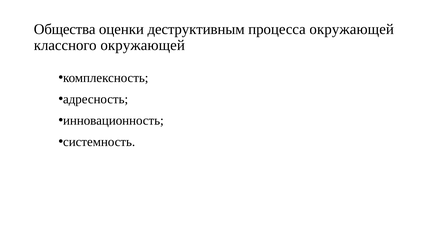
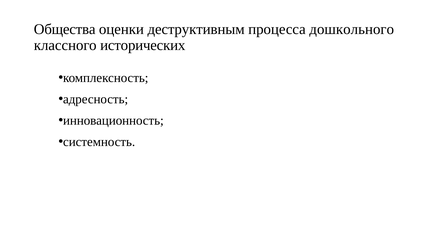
процесса окружающей: окружающей -> дошкольного
классного окружающей: окружающей -> исторических
